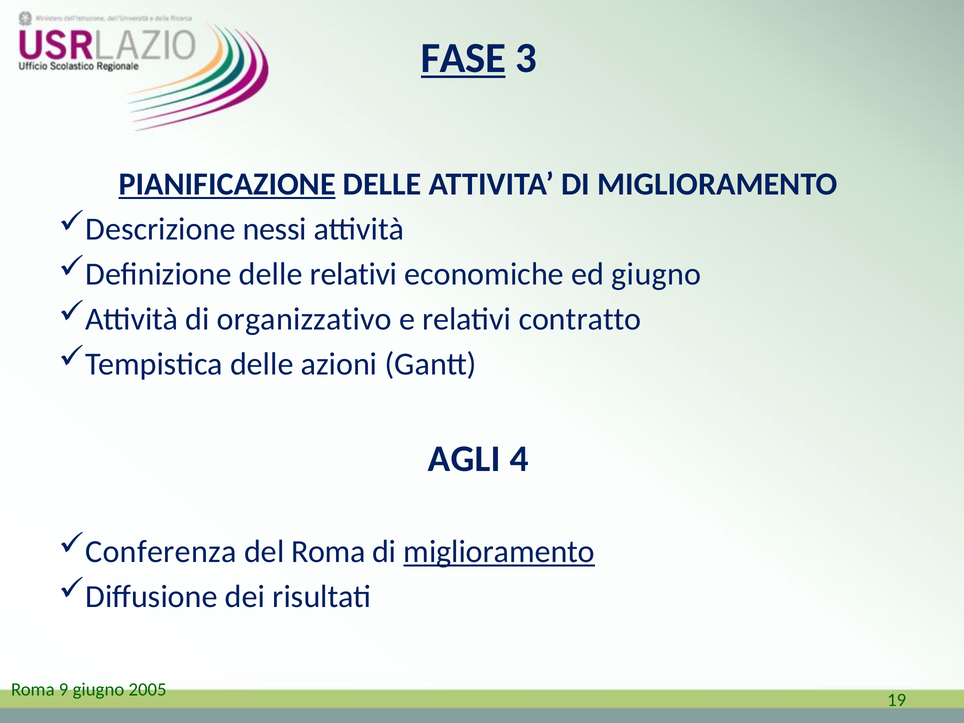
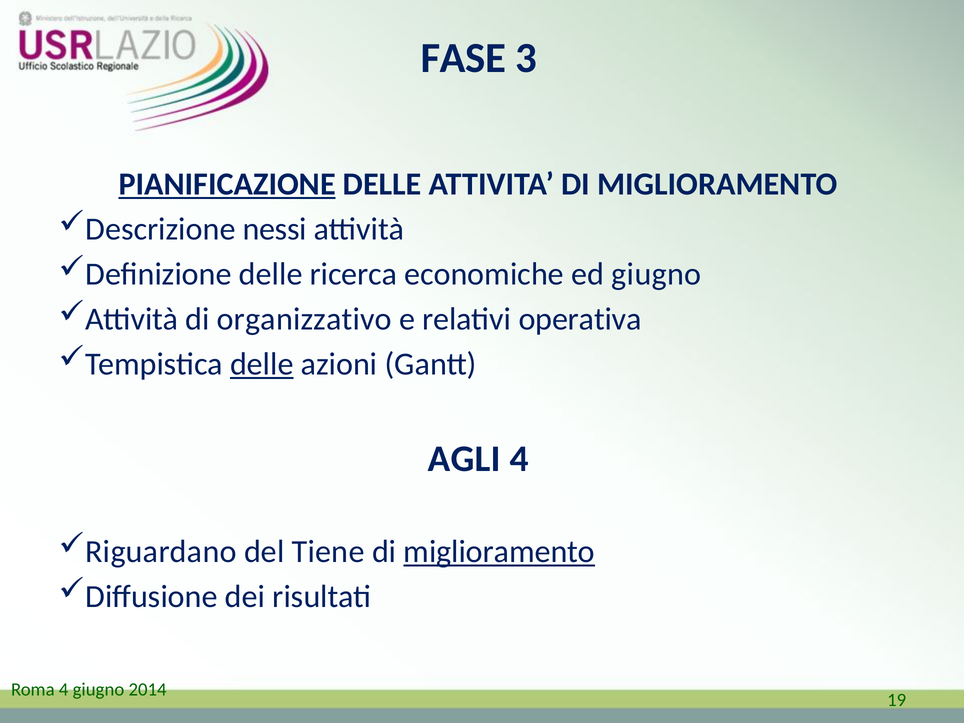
FASE underline: present -> none
delle relativi: relativi -> ricerca
contratto: contratto -> operativa
delle at (262, 364) underline: none -> present
Conferenza: Conferenza -> Riguardano
del Roma: Roma -> Tiene
Roma 9: 9 -> 4
2005: 2005 -> 2014
